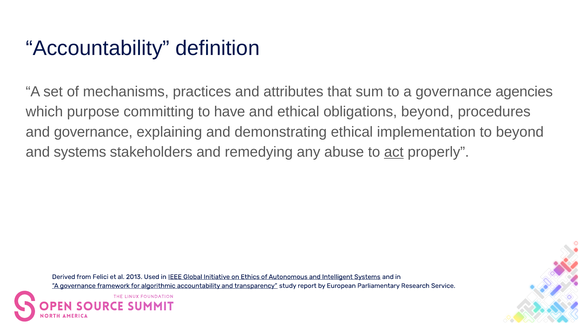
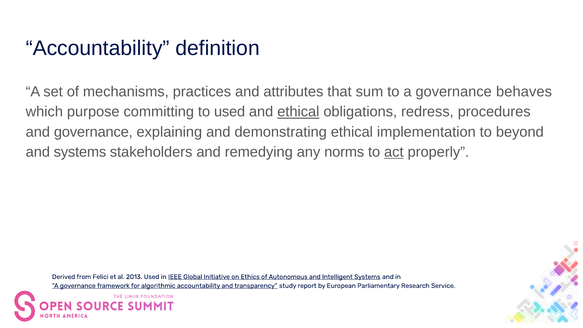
agencies: agencies -> behaves
to have: have -> used
ethical at (298, 112) underline: none -> present
obligations beyond: beyond -> redress
abuse: abuse -> norms
